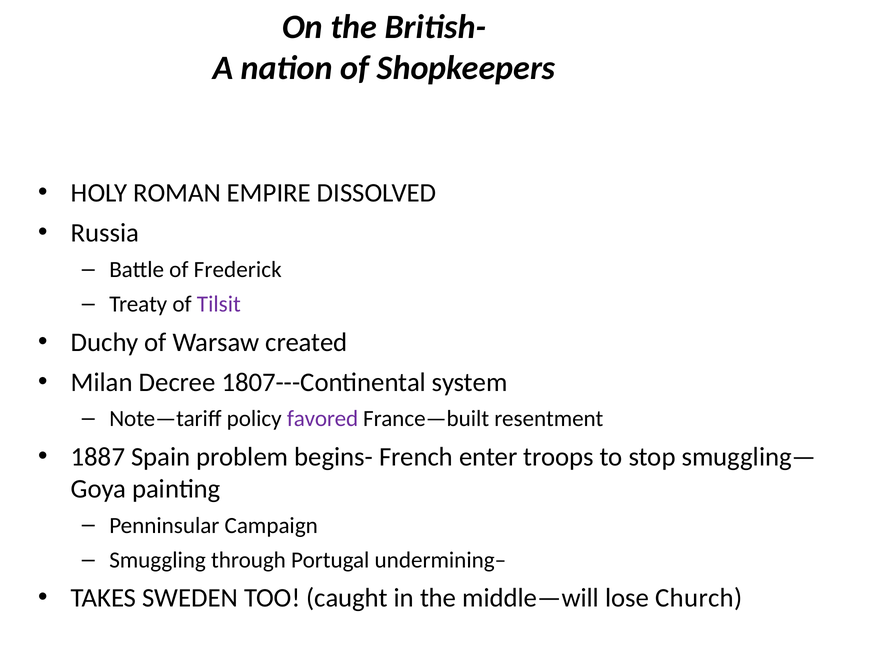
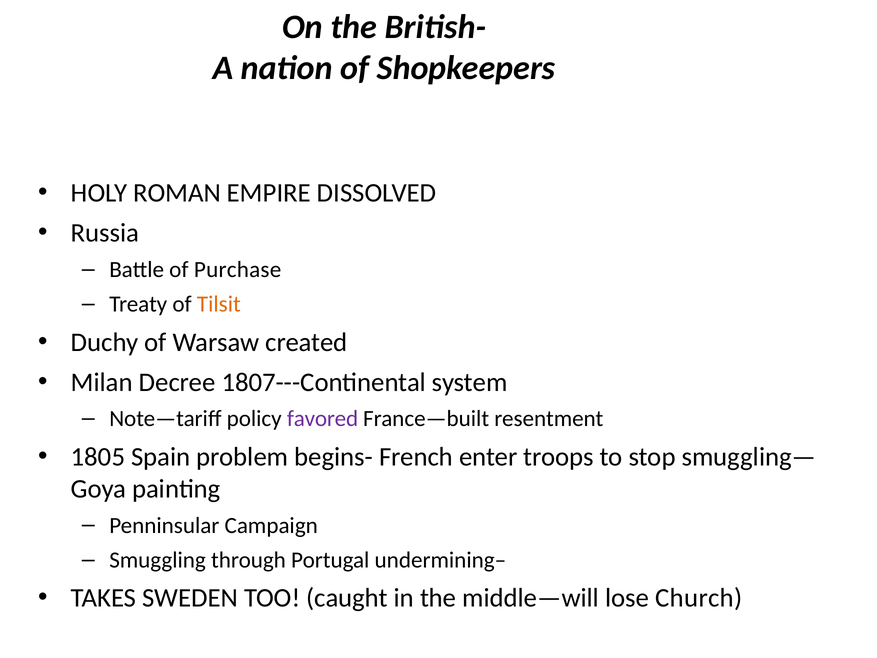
Frederick: Frederick -> Purchase
Tilsit colour: purple -> orange
1887: 1887 -> 1805
